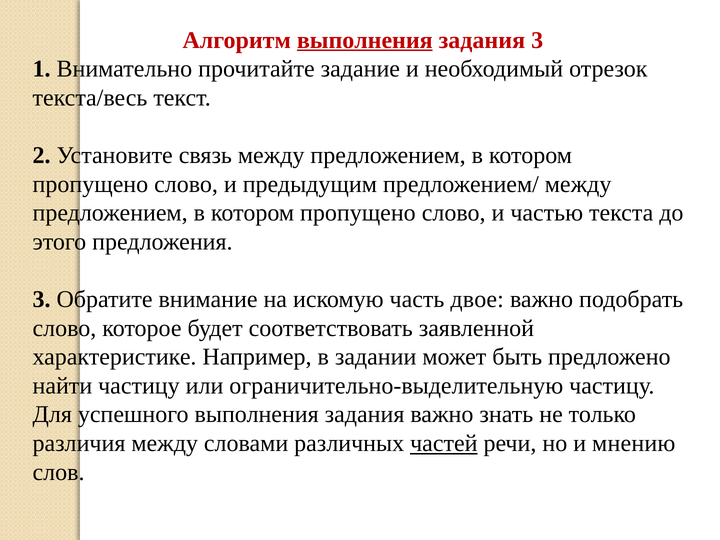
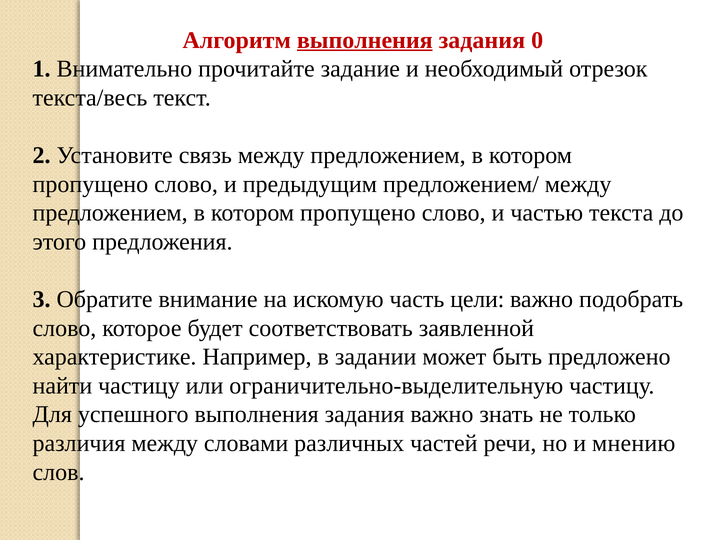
задания 3: 3 -> 0
двое: двое -> цели
частей underline: present -> none
